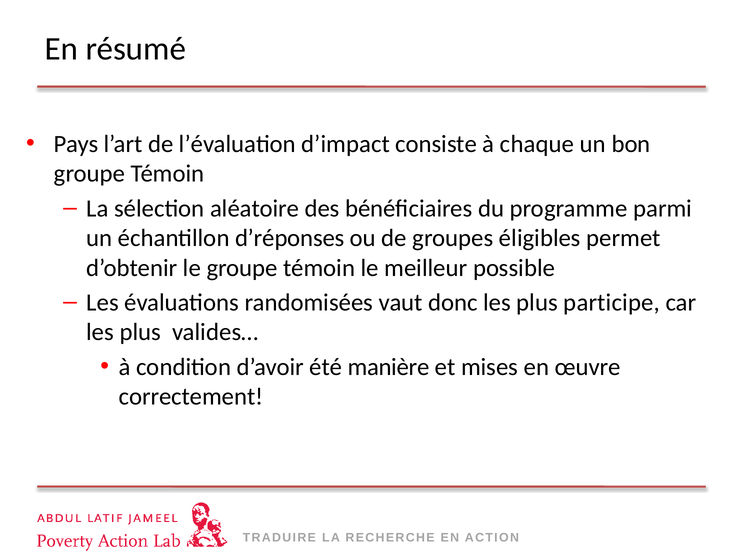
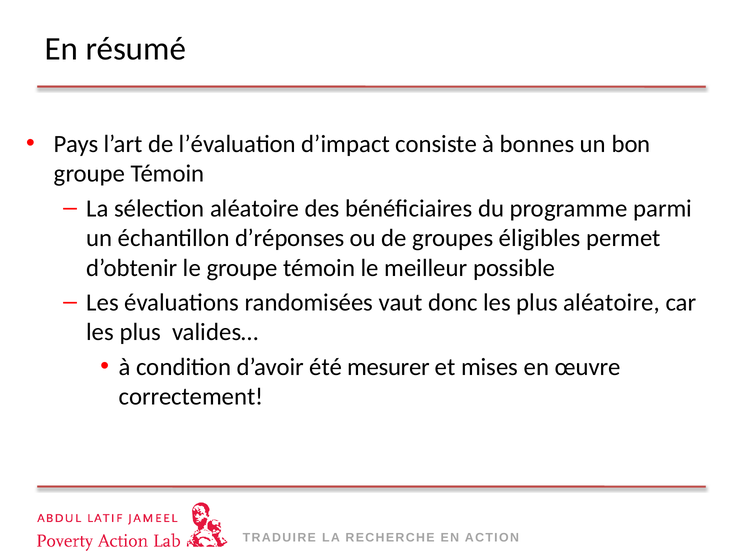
chaque: chaque -> bonnes
plus participe: participe -> aléatoire
manière: manière -> mesurer
